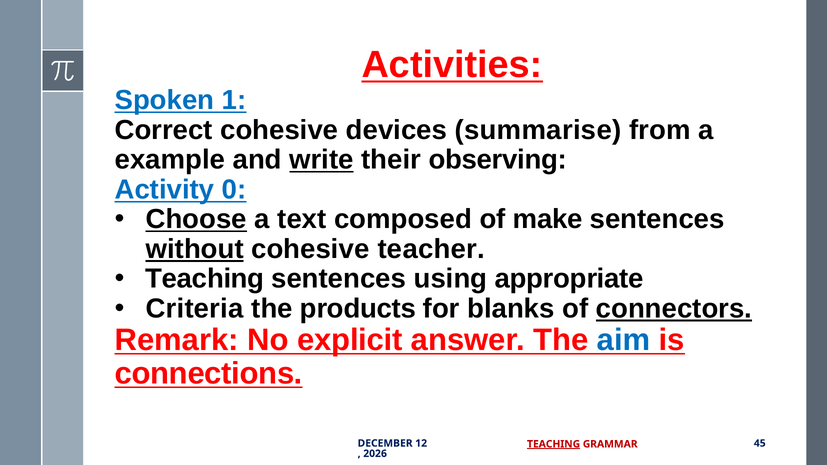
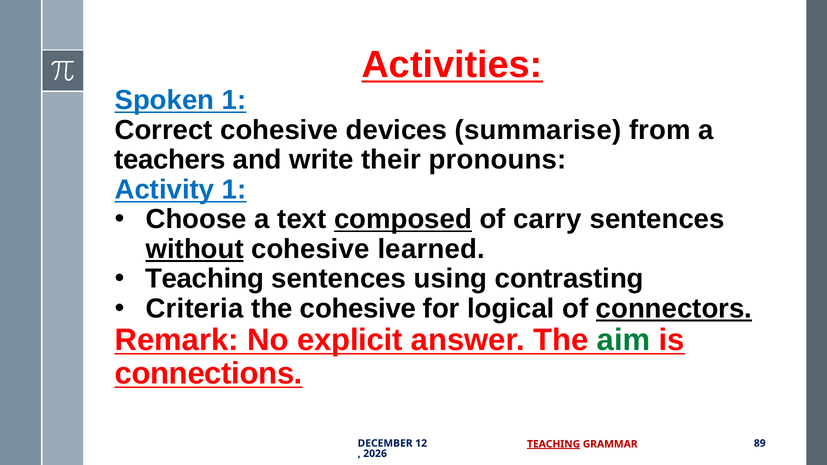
example: example -> teachers
write underline: present -> none
observing: observing -> pronouns
Activity 0: 0 -> 1
Choose underline: present -> none
composed underline: none -> present
make: make -> carry
teacher: teacher -> learned
appropriate: appropriate -> contrasting
the products: products -> cohesive
blanks: blanks -> logical
aim colour: blue -> green
45: 45 -> 89
